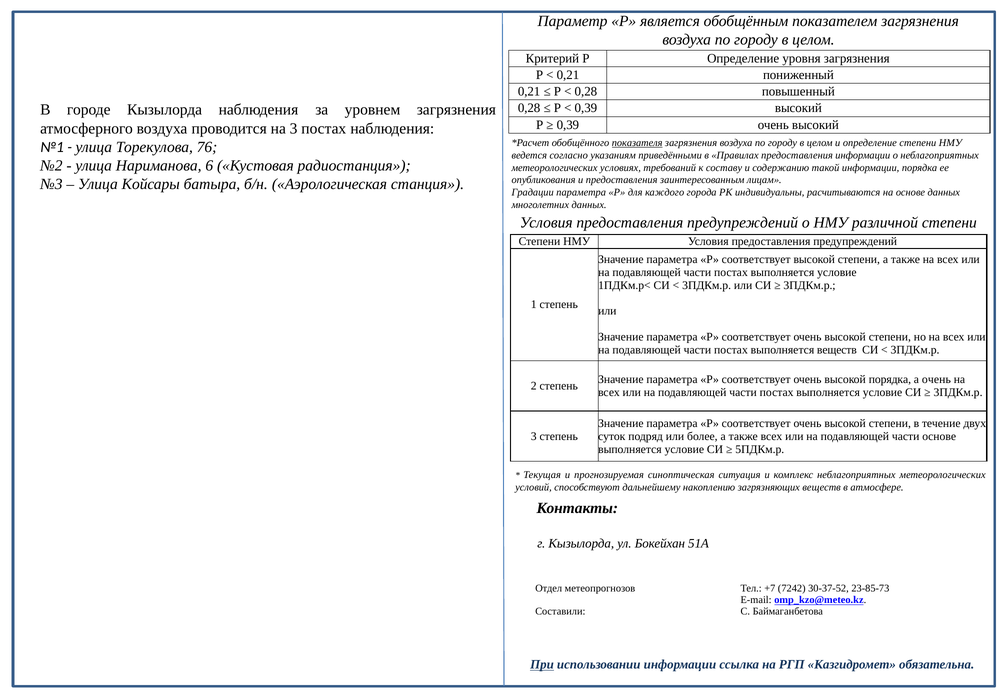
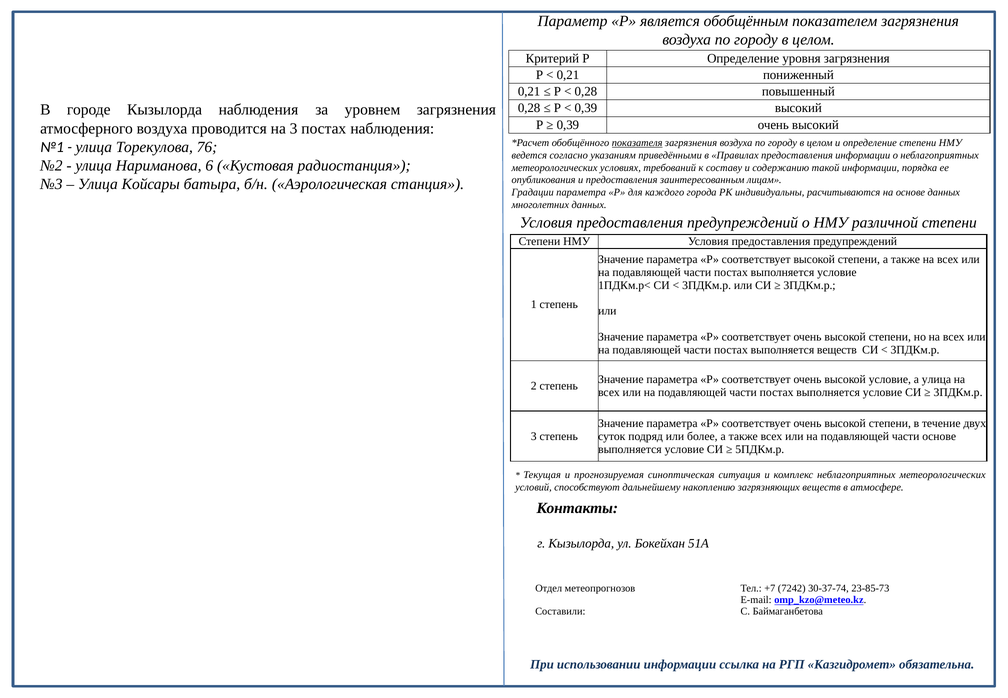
высокой порядка: порядка -> условие
а очень: очень -> улица
30-37-52: 30-37-52 -> 30-37-74
При underline: present -> none
